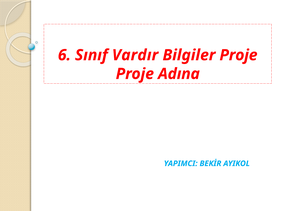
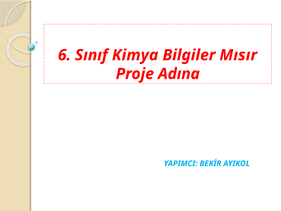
Vardır: Vardır -> Kimya
Bilgiler Proje: Proje -> Mısır
